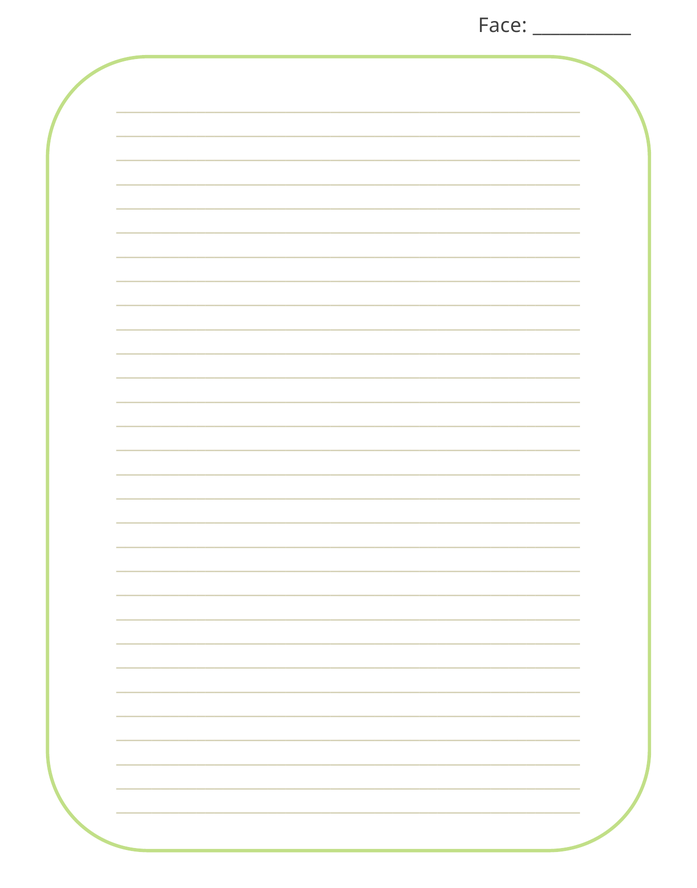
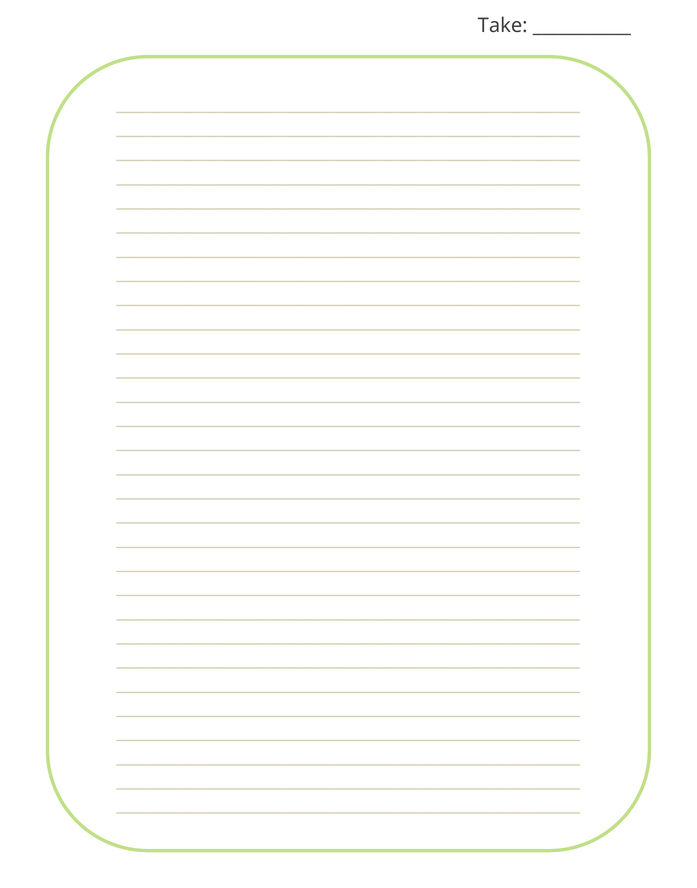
Face: Face -> Take
